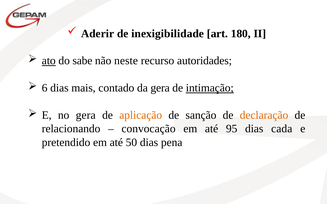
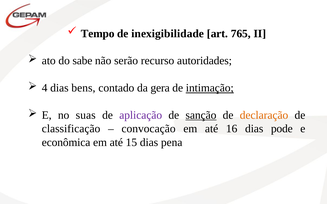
Aderir: Aderir -> Tempo
180: 180 -> 765
ato underline: present -> none
neste: neste -> serão
6: 6 -> 4
mais: mais -> bens
no gera: gera -> suas
aplicação colour: orange -> purple
sanção underline: none -> present
relacionando: relacionando -> classificação
95: 95 -> 16
cada: cada -> pode
pretendido: pretendido -> econômica
50: 50 -> 15
